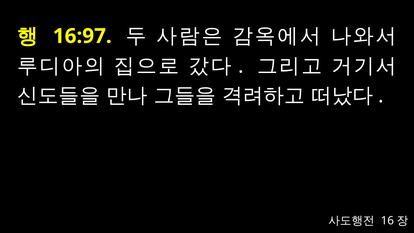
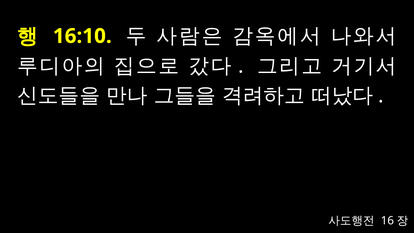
16:97: 16:97 -> 16:10
